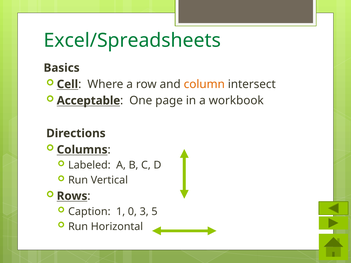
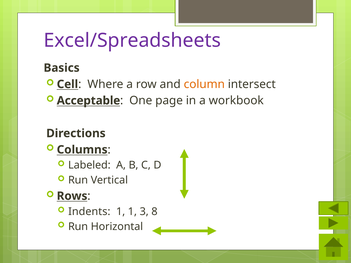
Excel/Spreadsheets colour: green -> purple
Caption: Caption -> Indents
1 0: 0 -> 1
5: 5 -> 8
